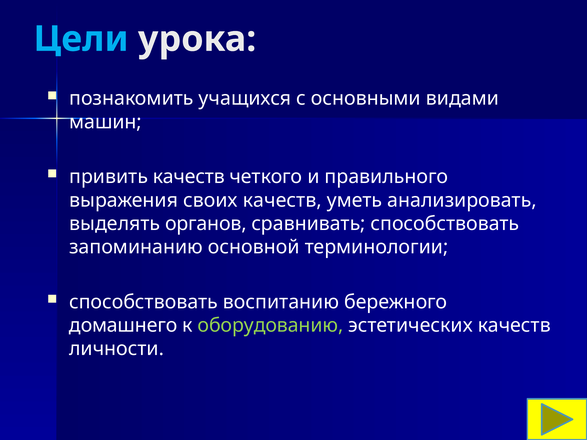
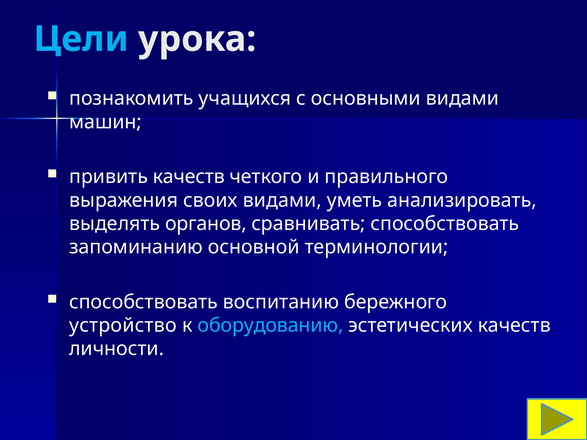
своих качеств: качеств -> видами
домашнего: домашнего -> устройство
оборудованию colour: light green -> light blue
